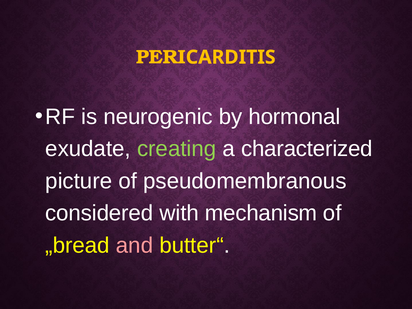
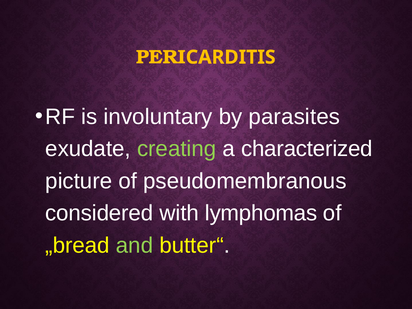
neurogenic: neurogenic -> involuntary
hormonal: hormonal -> parasites
mechanism: mechanism -> lymphomas
and colour: pink -> light green
